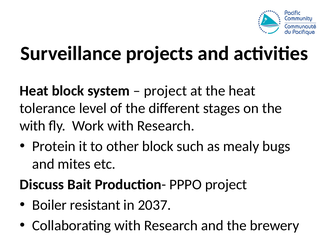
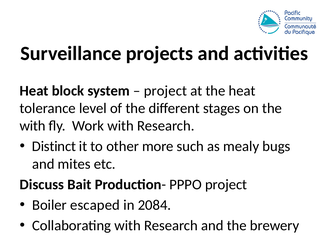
Protein: Protein -> Distinct
other block: block -> more
resistant: resistant -> escaped
2037: 2037 -> 2084
